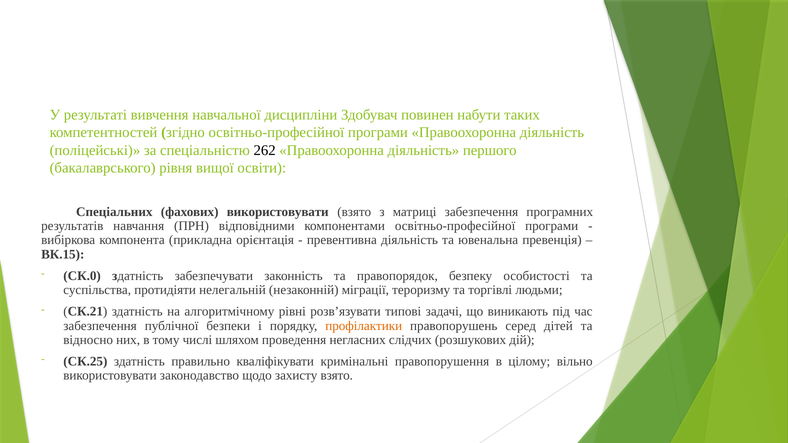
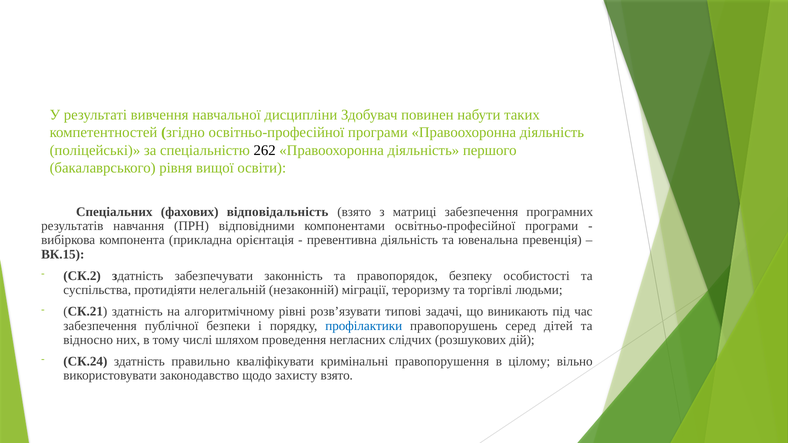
фахових використовувати: використовувати -> відповідальність
СК.0: СК.0 -> СК.2
профілактики colour: orange -> blue
СК.25: СК.25 -> СК.24
